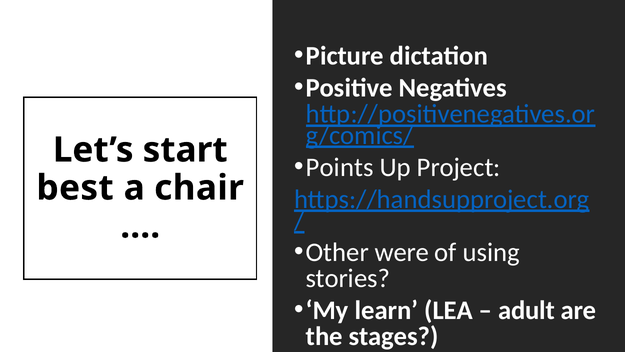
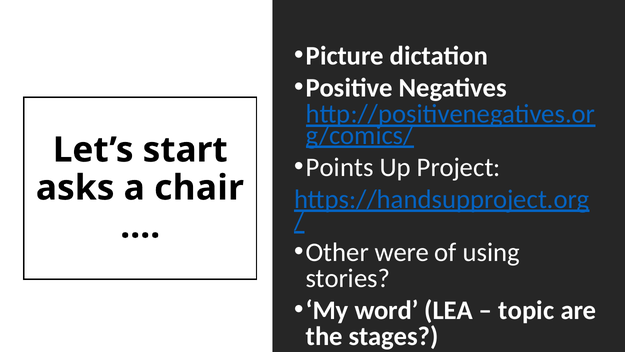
best: best -> asks
learn: learn -> word
adult: adult -> topic
